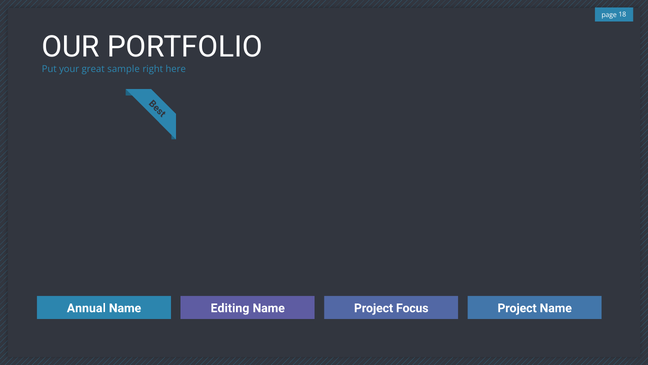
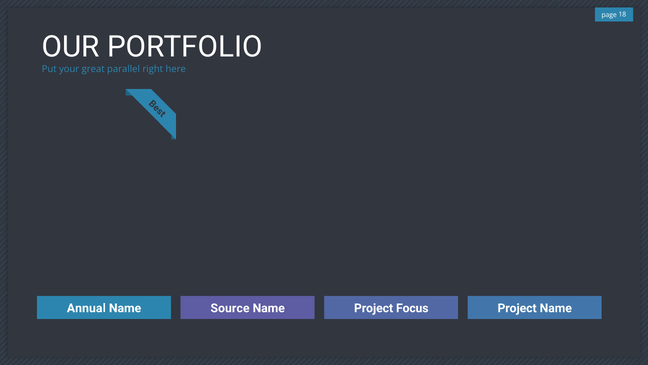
sample: sample -> parallel
Editing: Editing -> Source
